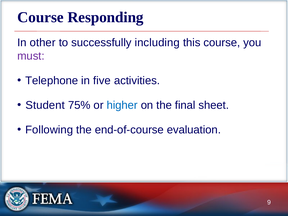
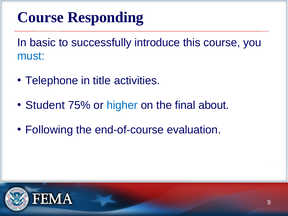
other: other -> basic
including: including -> introduce
must colour: purple -> blue
five: five -> title
sheet: sheet -> about
